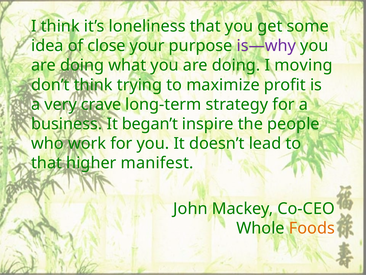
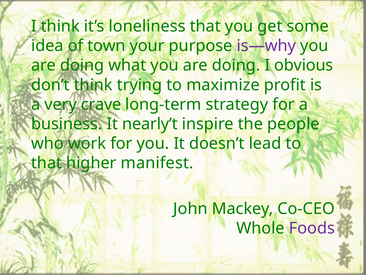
close: close -> town
moving: moving -> obvious
began’t: began’t -> nearly’t
Foods colour: orange -> purple
